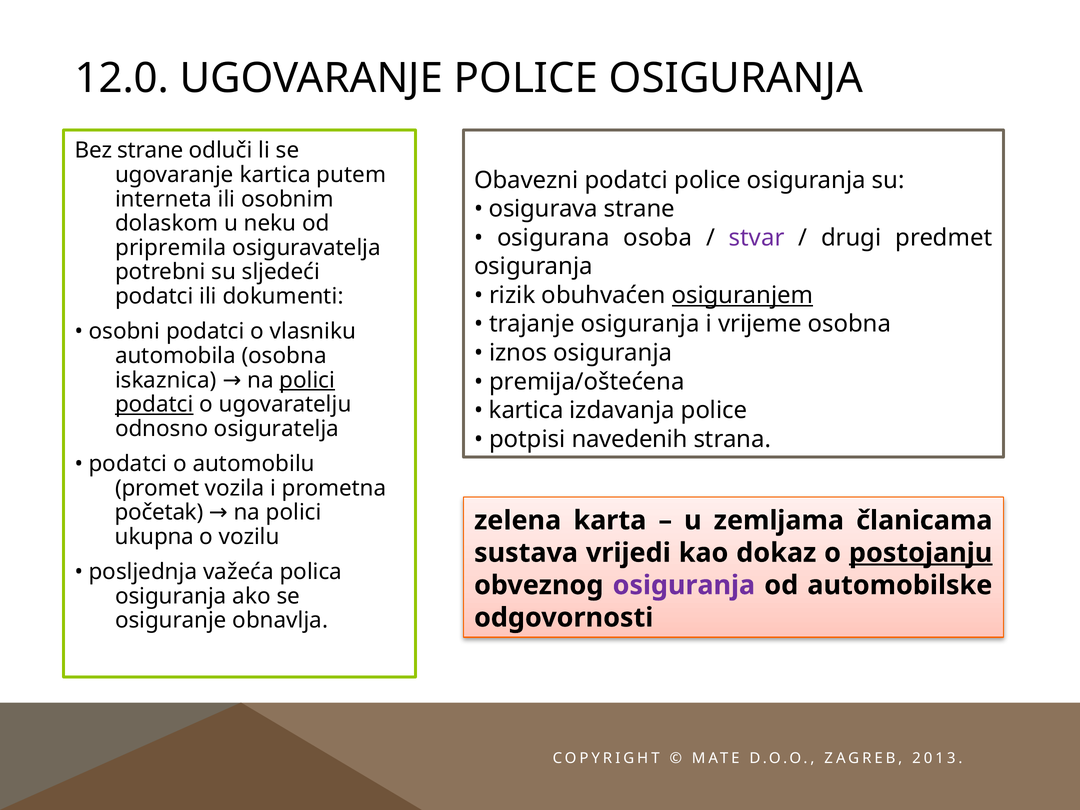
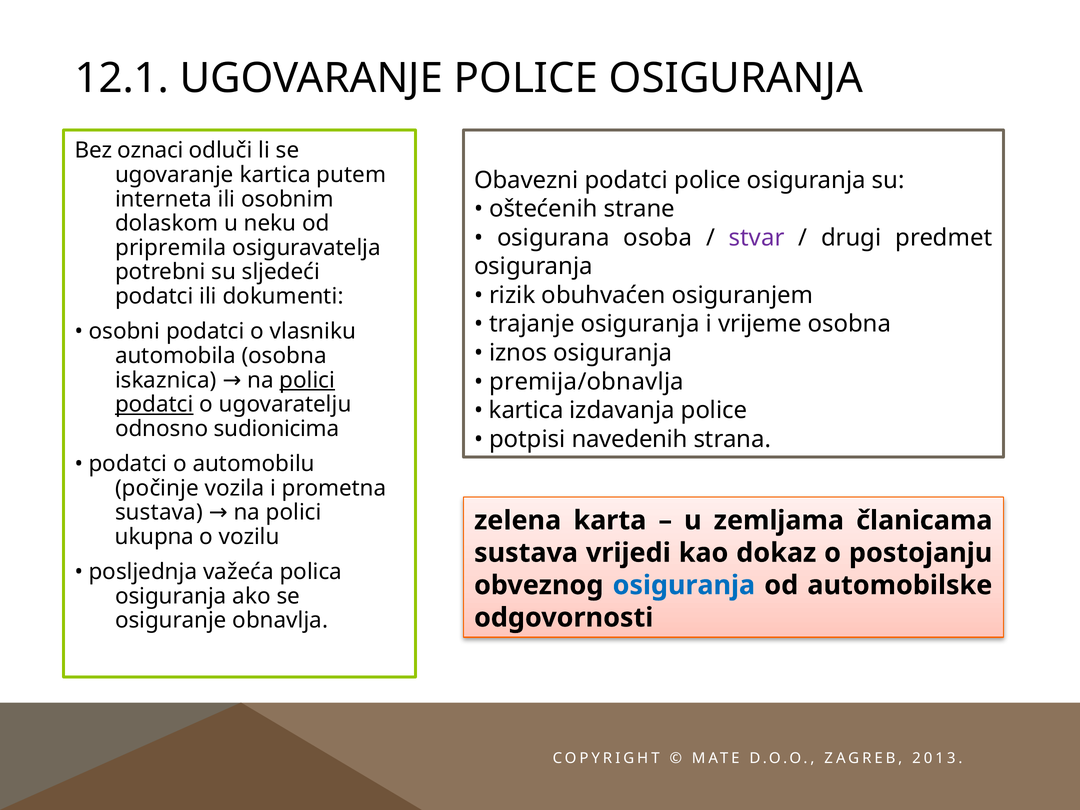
12.0: 12.0 -> 12.1
Bez strane: strane -> oznaci
osigurava: osigurava -> oštećenih
osiguranjem underline: present -> none
premija/oštećena: premija/oštećena -> premija/obnavlja
osiguratelja: osiguratelja -> sudionicima
promet: promet -> počinje
početak at (159, 512): početak -> sustava
postojanju underline: present -> none
osiguranja at (684, 585) colour: purple -> blue
